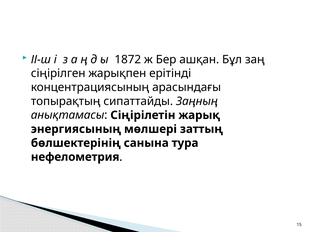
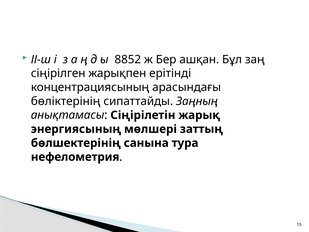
1872: 1872 -> 8852
топырақтың: топырақтың -> бөліктерінің
